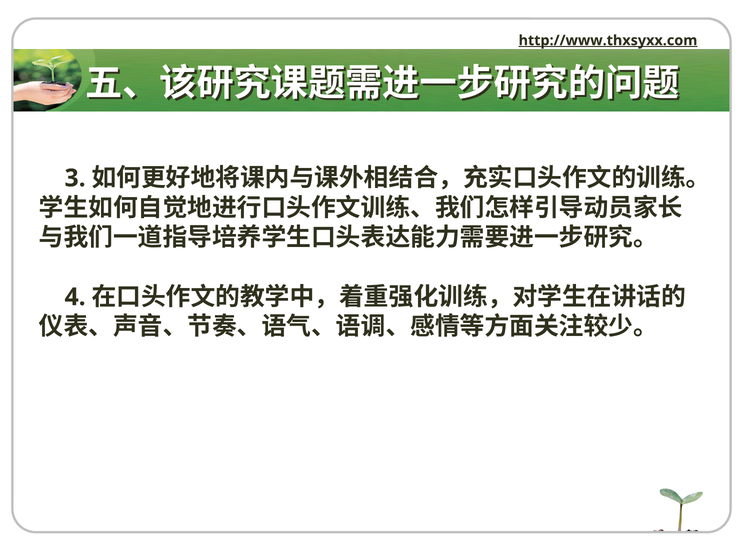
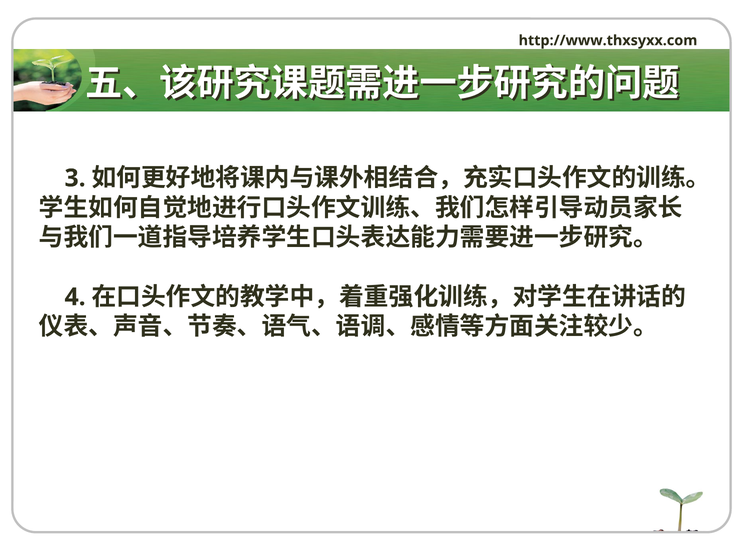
http://www.thxsyxx.com underline: present -> none
